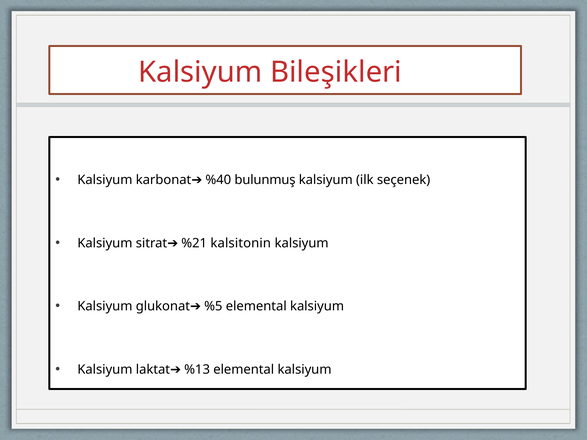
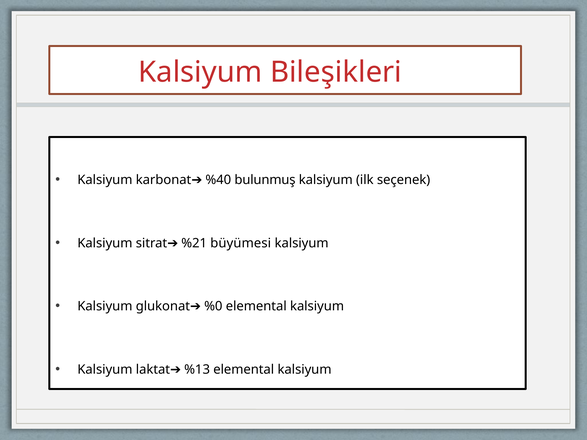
kalsitonin: kalsitonin -> büyümesi
%5: %5 -> %0
